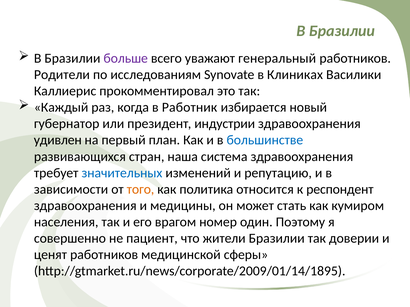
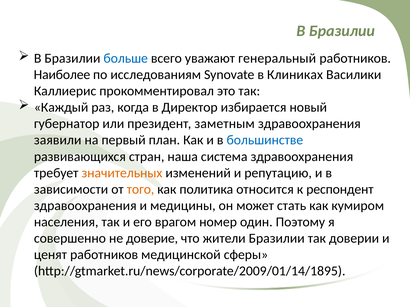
больше colour: purple -> blue
Родители: Родители -> Наиболее
Работник: Работник -> Директор
индустрии: индустрии -> заметным
удивлен: удивлен -> заявили
значительных colour: blue -> orange
пациент: пациент -> доверие
